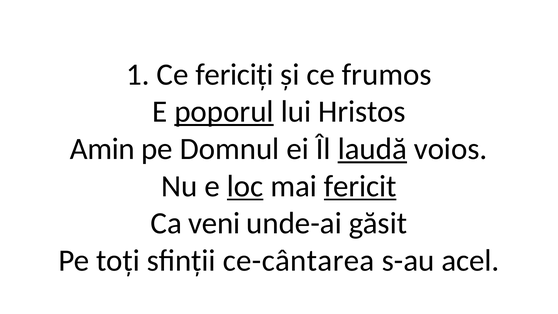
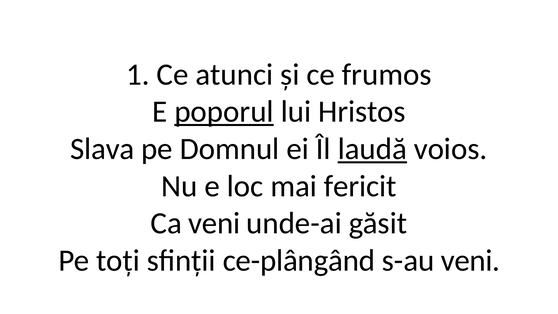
fericiți: fericiți -> atunci
Amin: Amin -> Slava
loc underline: present -> none
fericit underline: present -> none
ce-cântarea: ce-cântarea -> ce-plângând
s-au acel: acel -> veni
